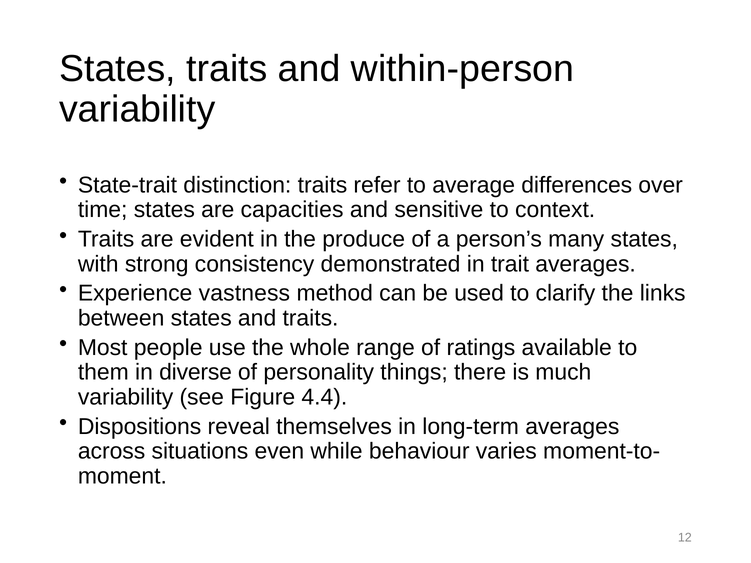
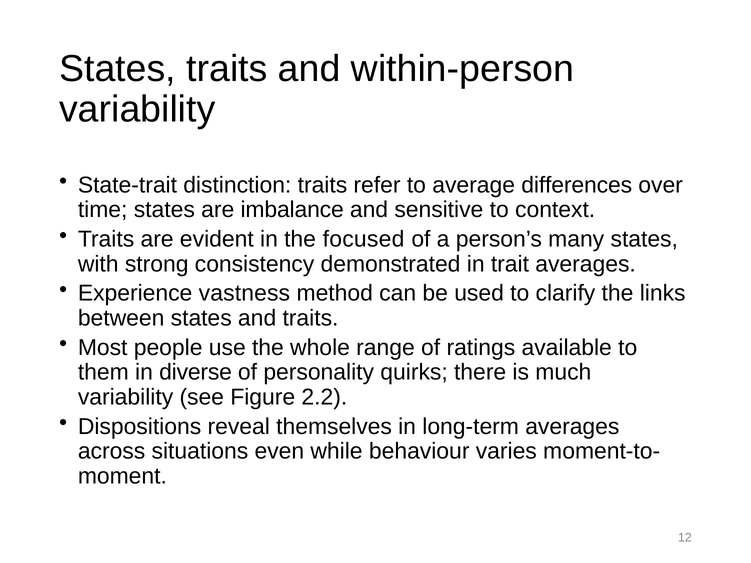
capacities: capacities -> imbalance
produce: produce -> focused
things: things -> quirks
4.4: 4.4 -> 2.2
